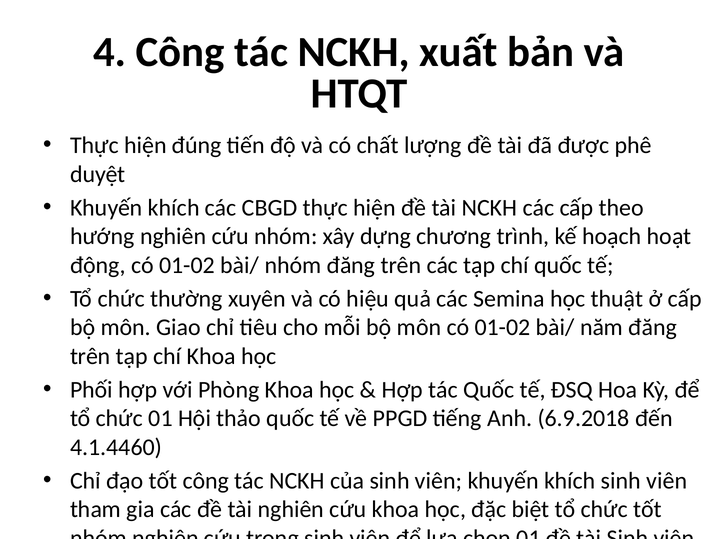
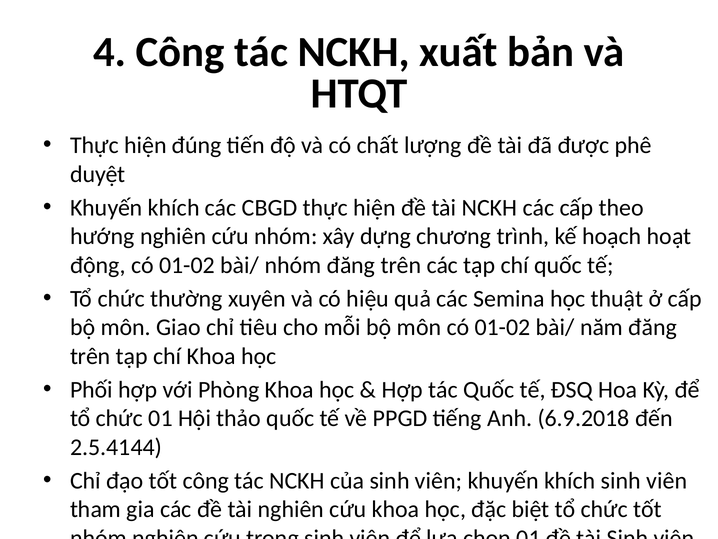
4.1.4460: 4.1.4460 -> 2.5.4144
